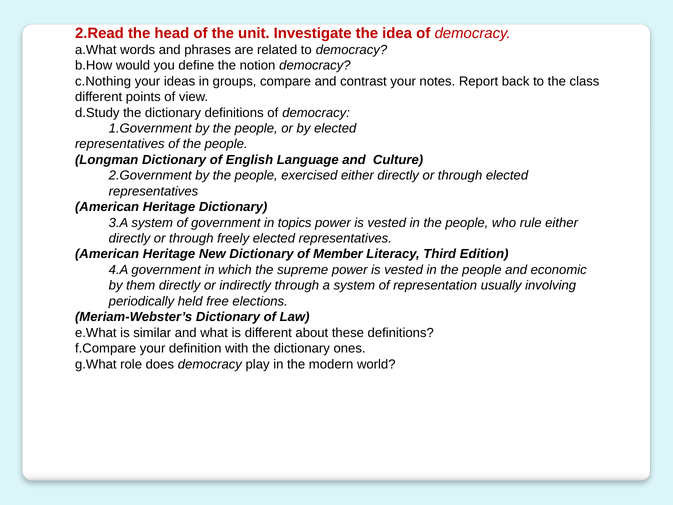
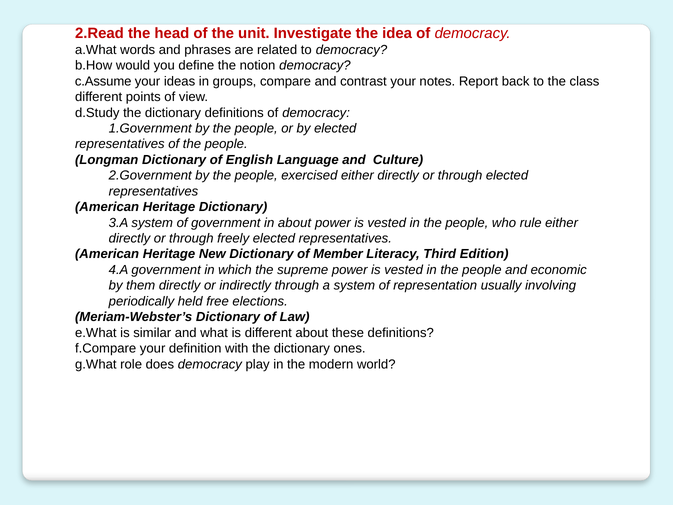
c.Nothing: c.Nothing -> c.Assume
in topics: topics -> about
